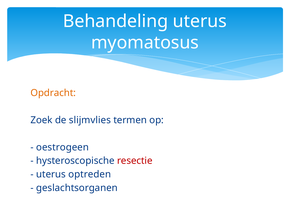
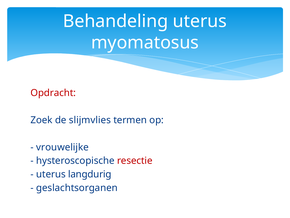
Opdracht colour: orange -> red
oestrogeen: oestrogeen -> vrouwelijke
optreden: optreden -> langdurig
